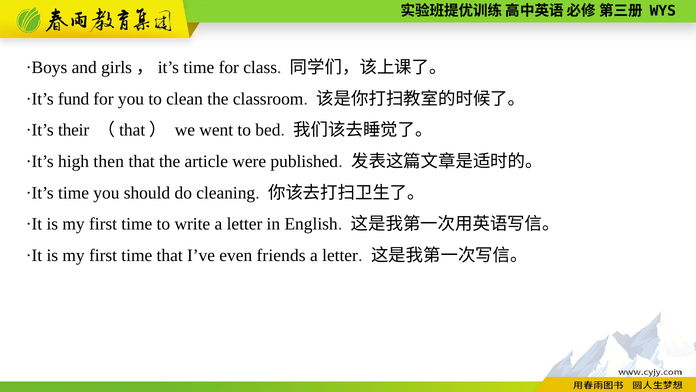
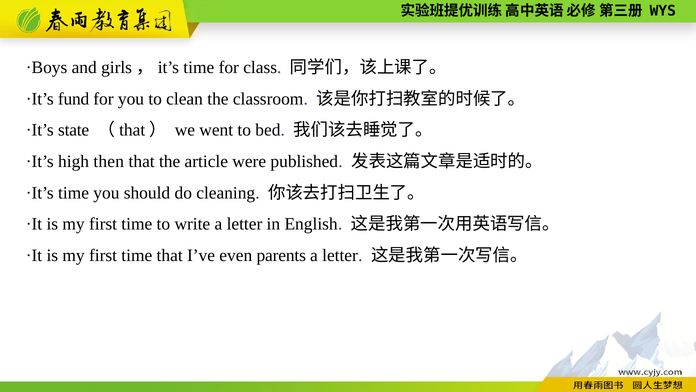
their: their -> state
friends: friends -> parents
